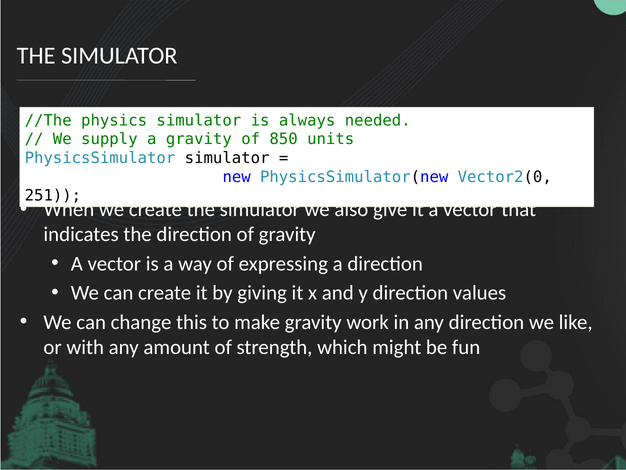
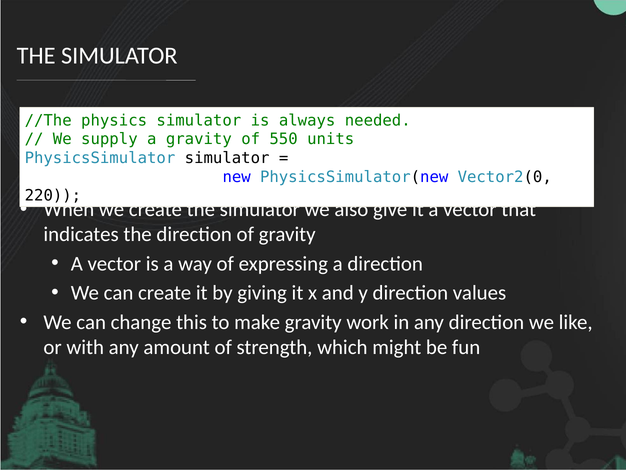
850: 850 -> 550
251: 251 -> 220
